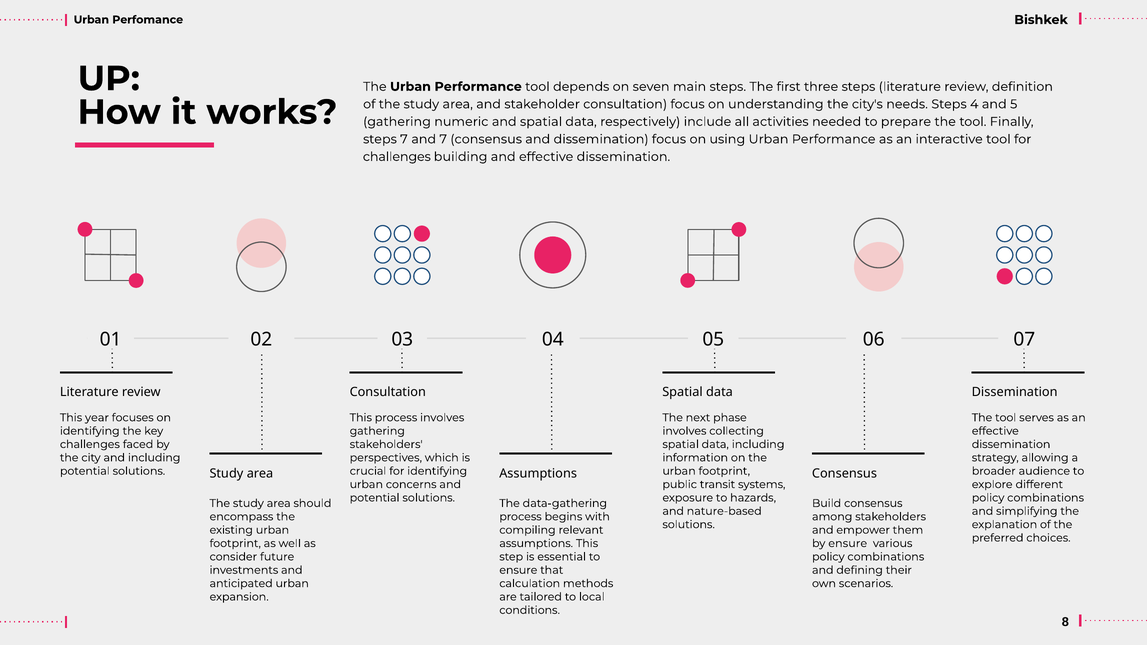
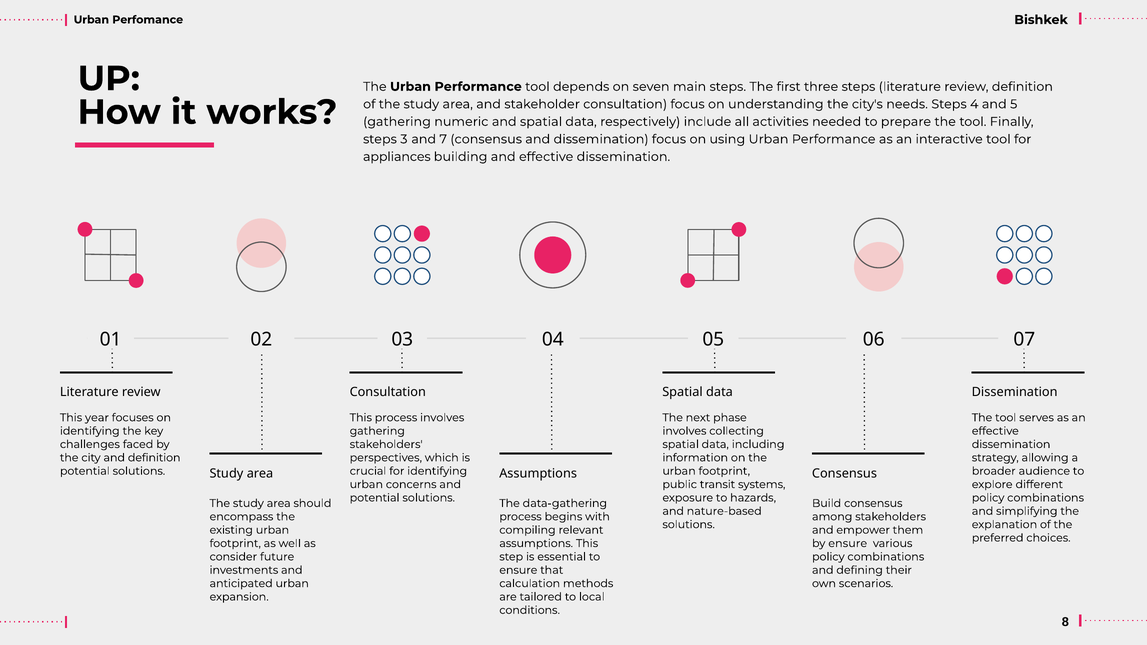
steps 7: 7 -> 3
challenges at (397, 157): challenges -> appliances
and including: including -> definition
